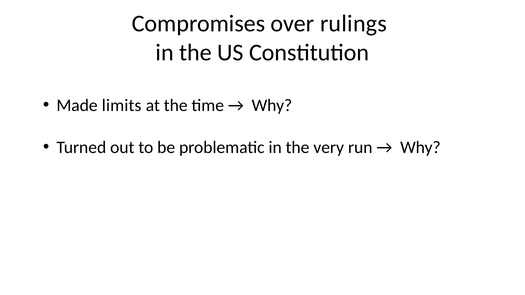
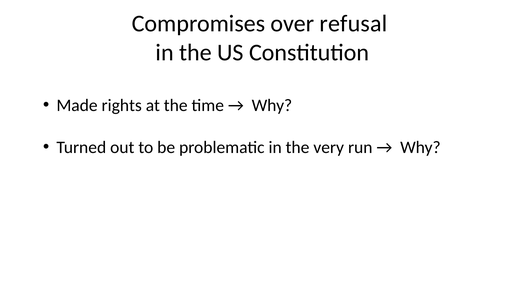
rulings: rulings -> refusal
limits: limits -> rights
